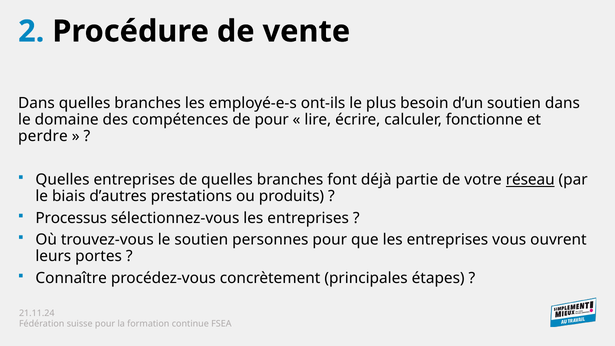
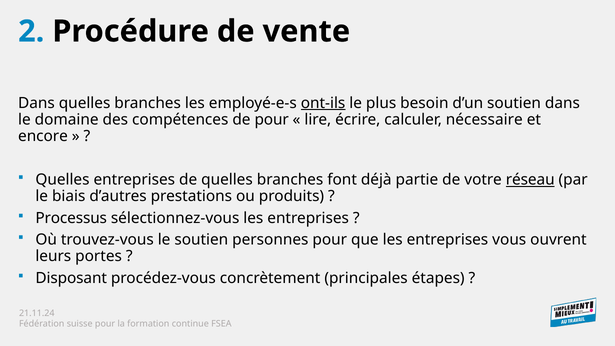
ont-ils underline: none -> present
fonctionne: fonctionne -> nécessaire
perdre: perdre -> encore
Connaître: Connaître -> Disposant
